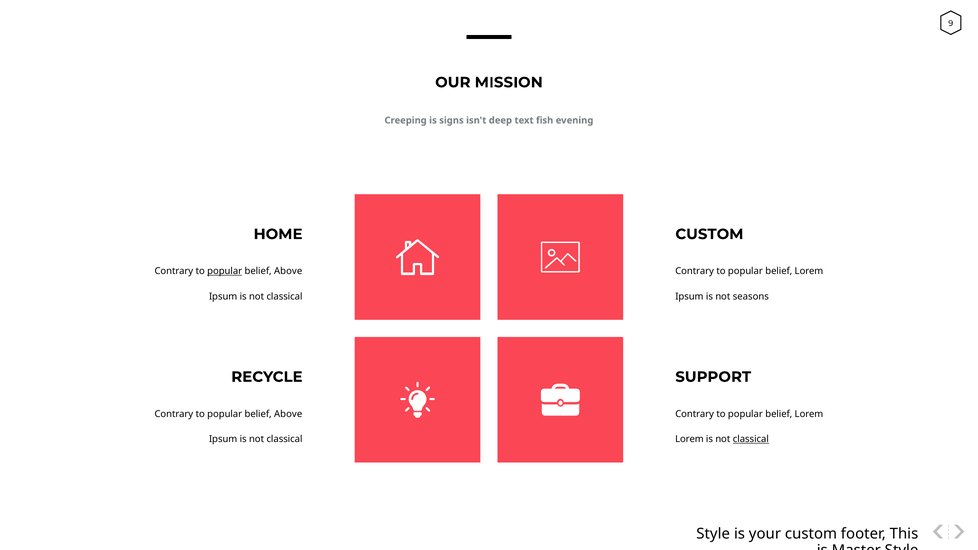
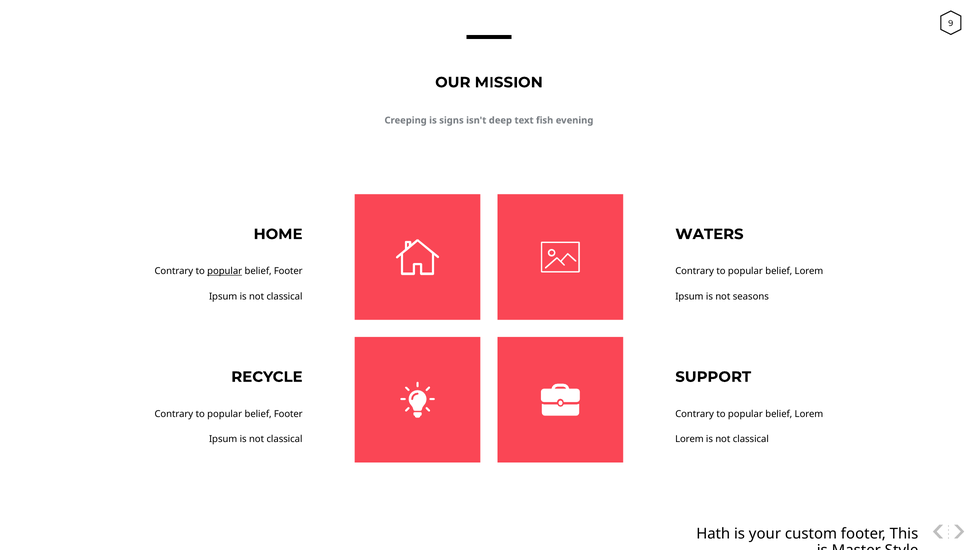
CUSTOM at (709, 234): CUSTOM -> WATERS
Above at (288, 271): Above -> Footer
Above at (288, 414): Above -> Footer
classical at (751, 439) underline: present -> none
Style at (713, 534): Style -> Hath
